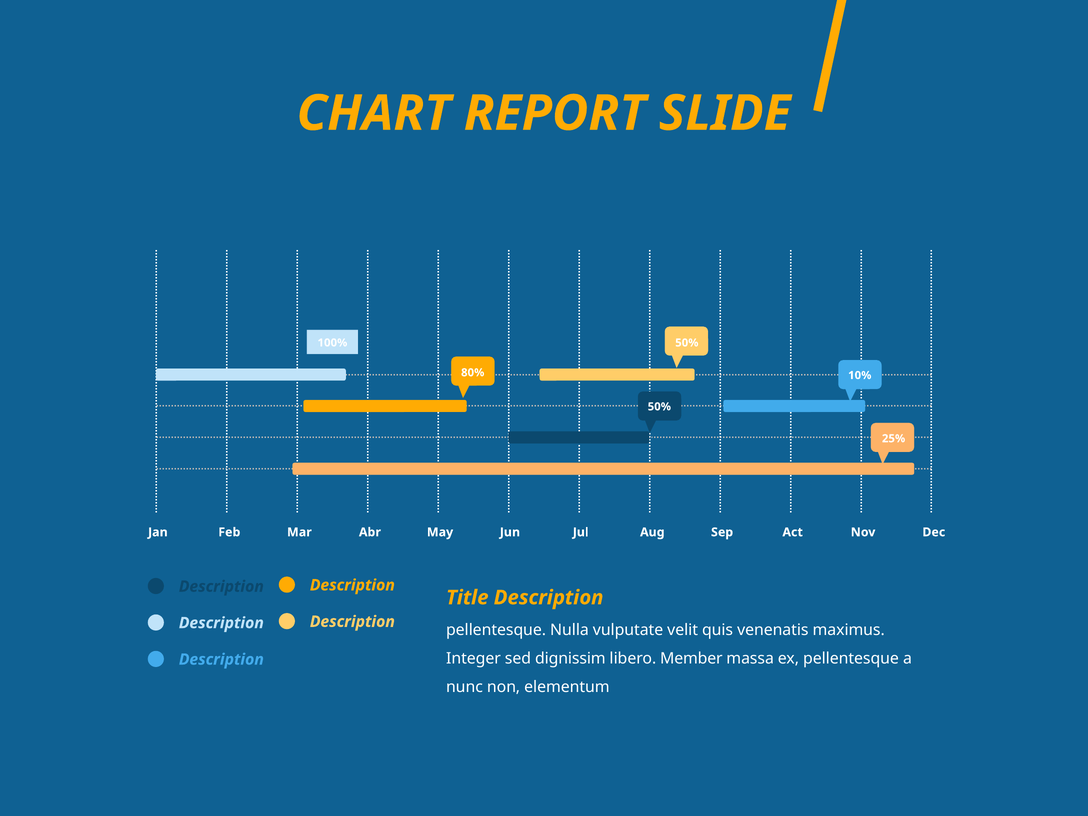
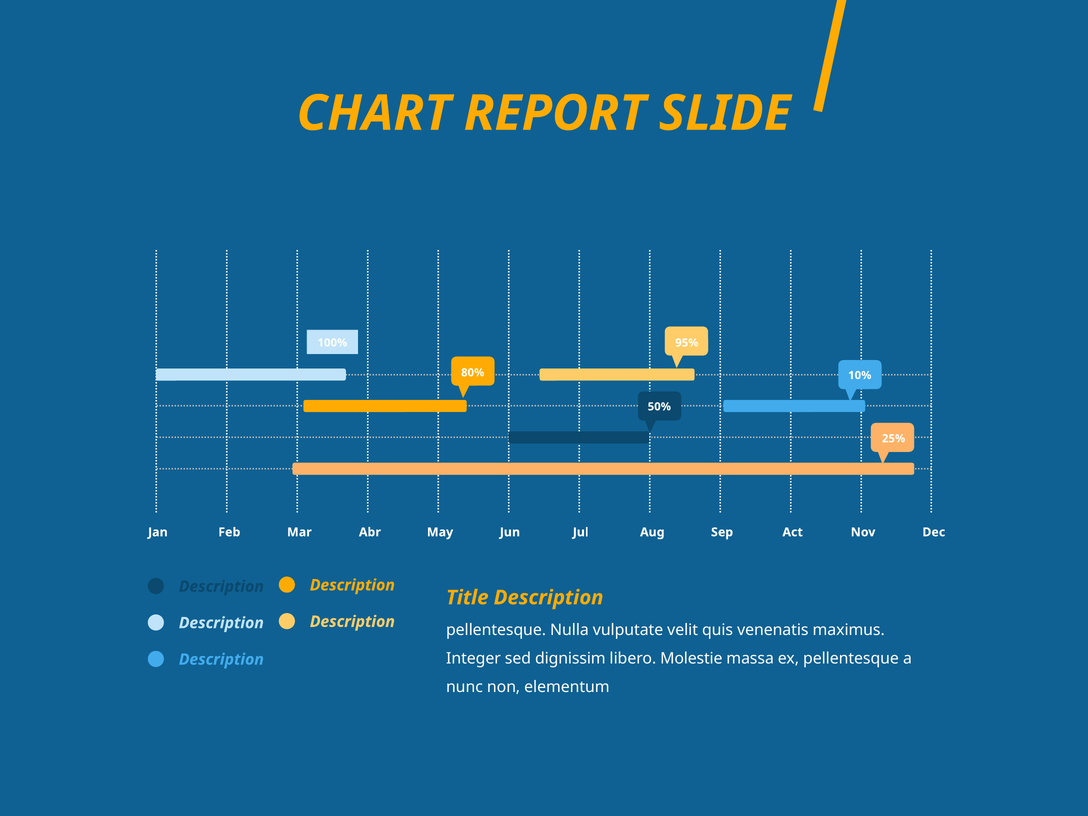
50% at (687, 343): 50% -> 95%
Member: Member -> Molestie
